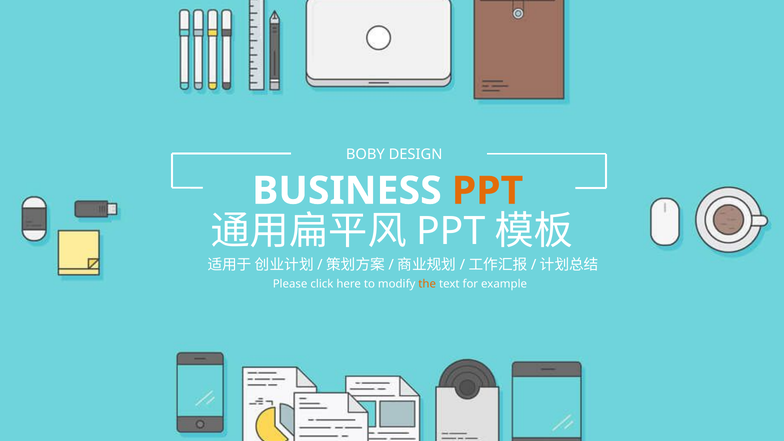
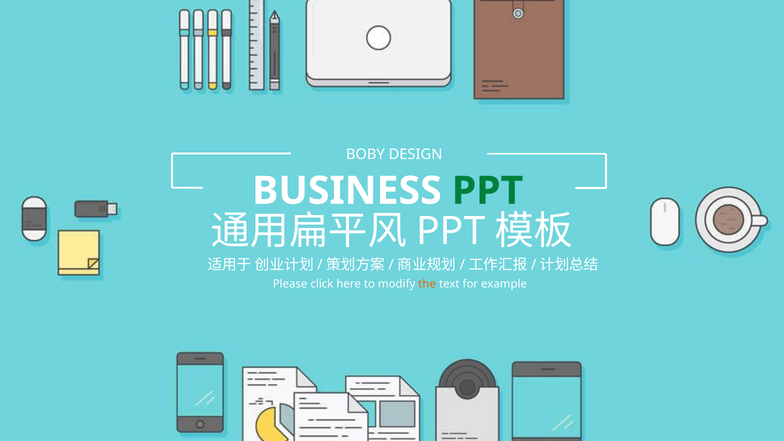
PPT at (488, 191) colour: orange -> green
